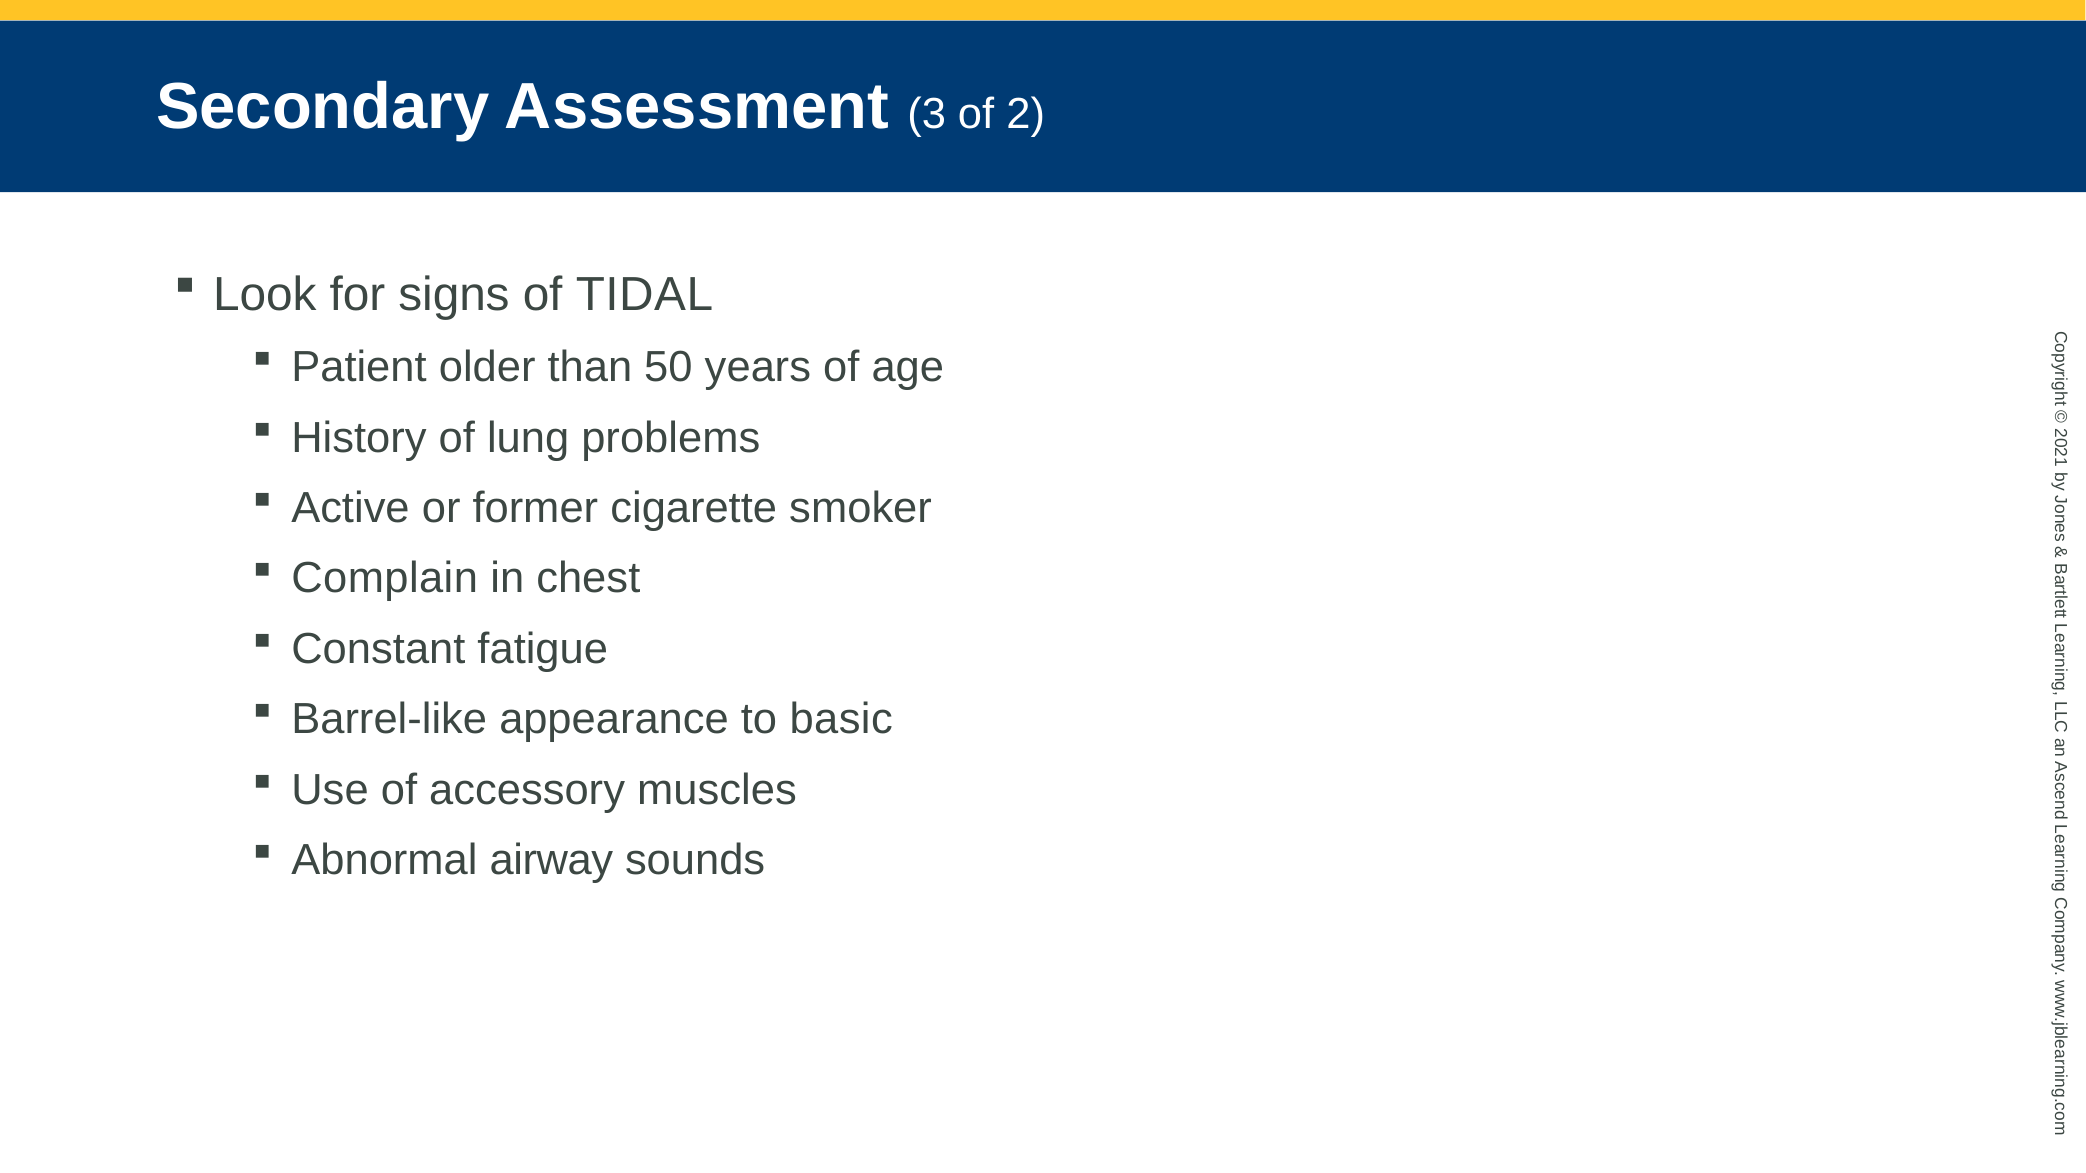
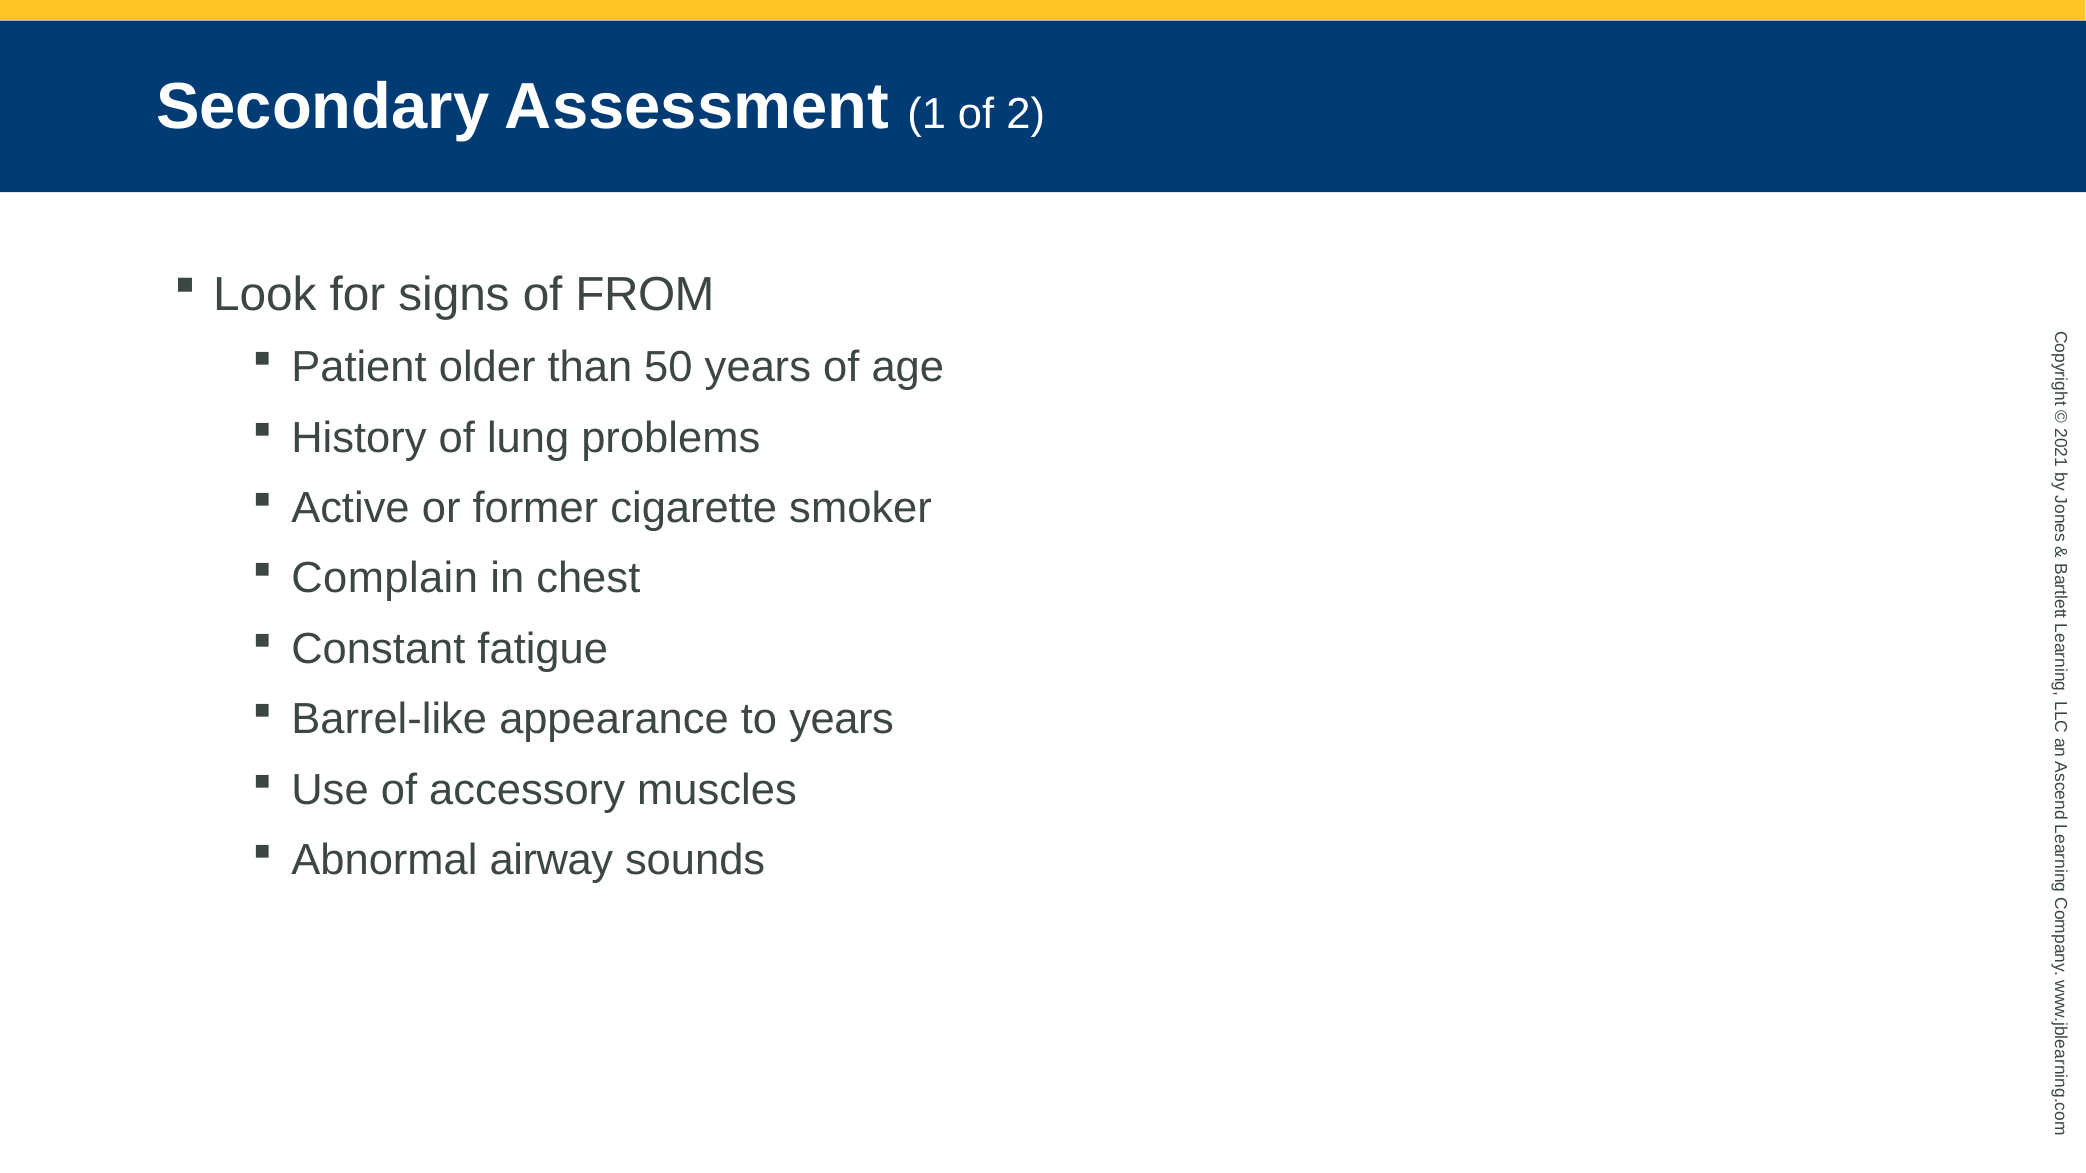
Assessment 3: 3 -> 1
TIDAL: TIDAL -> FROM
to basic: basic -> years
